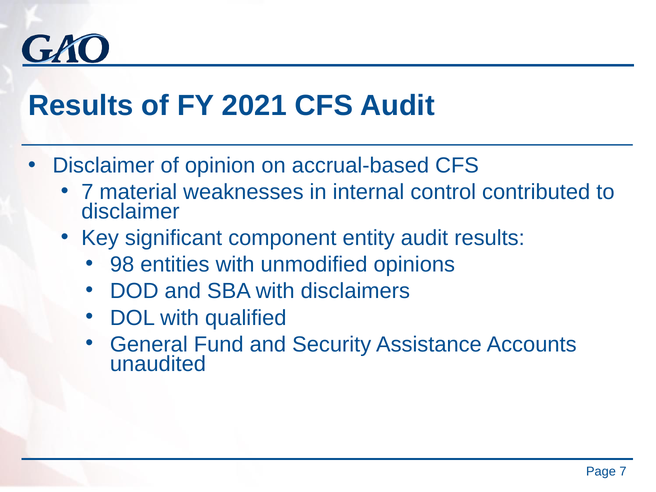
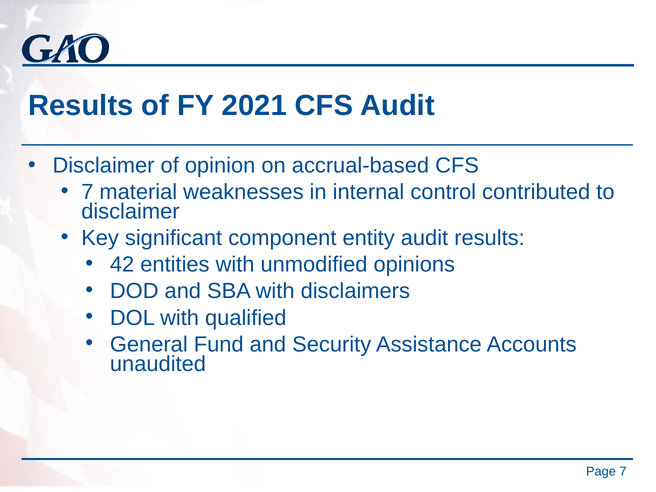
98: 98 -> 42
